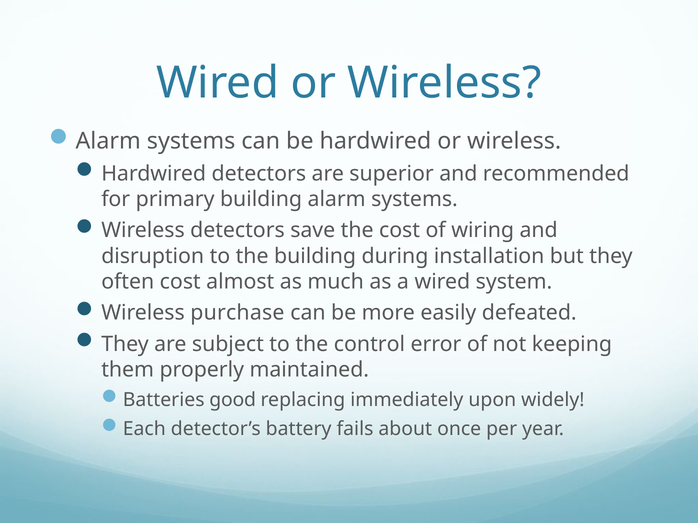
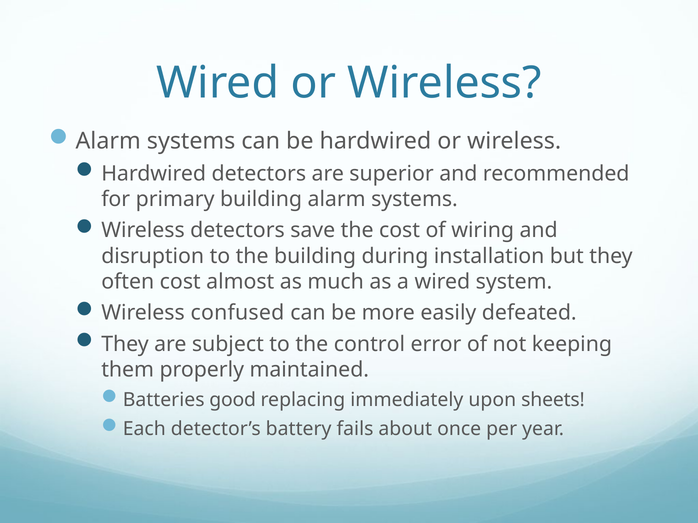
purchase: purchase -> confused
widely: widely -> sheets
